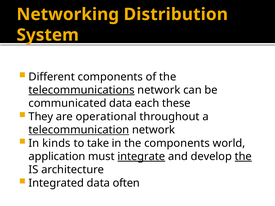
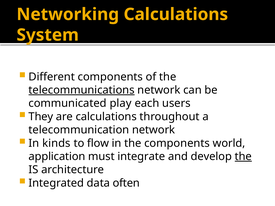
Networking Distribution: Distribution -> Calculations
communicated data: data -> play
these: these -> users
are operational: operational -> calculations
telecommunication underline: present -> none
take: take -> flow
integrate underline: present -> none
